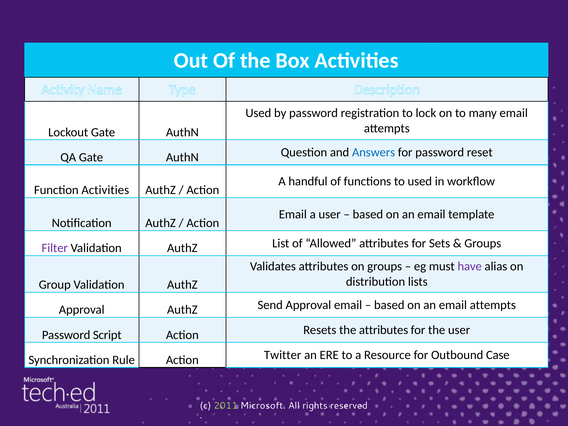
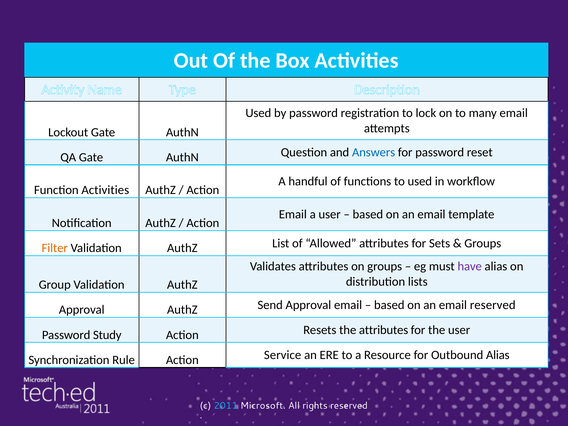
Filter colour: purple -> orange
an email attempts: attempts -> reserved
Script: Script -> Study
Twitter: Twitter -> Service
Outbound Case: Case -> Alias
2011 colour: light green -> light blue
